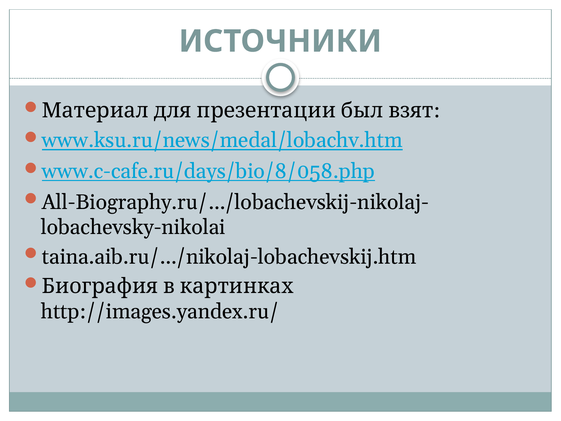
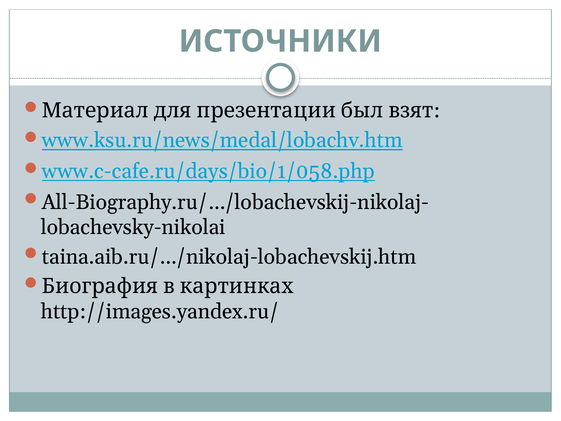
www.c-cafe.ru/days/bio/8/058.php: www.c-cafe.ru/days/bio/8/058.php -> www.c-cafe.ru/days/bio/1/058.php
